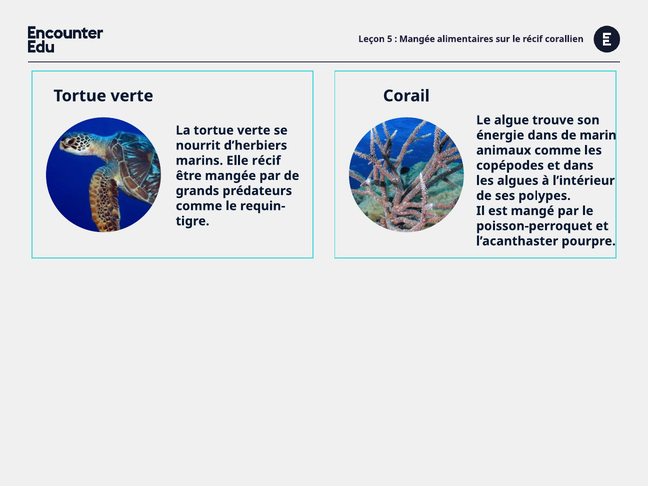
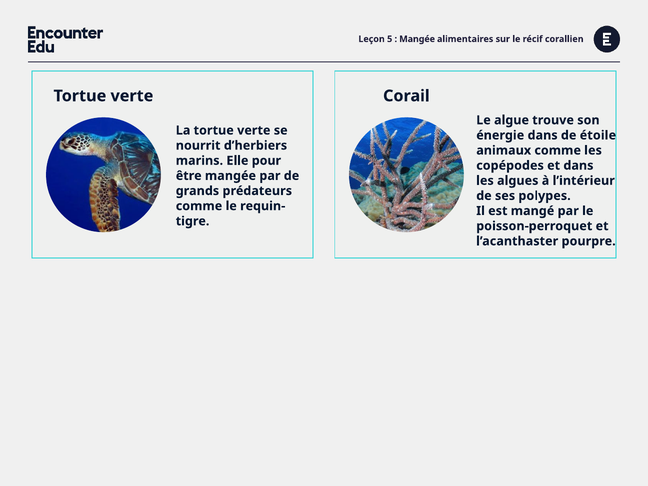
marin: marin -> étoile
Elle récif: récif -> pour
